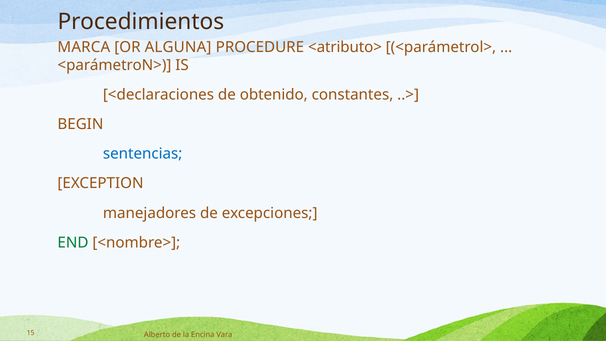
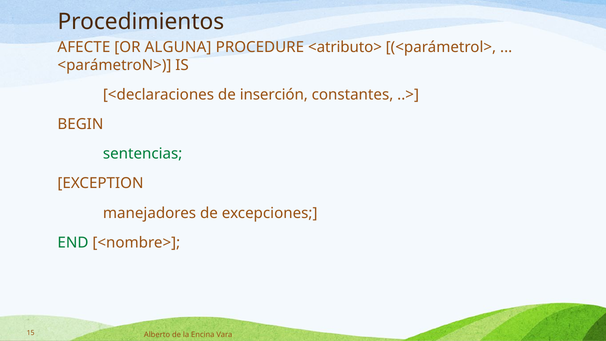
MARCA: MARCA -> AFECTE
obtenido: obtenido -> inserción
sentencias colour: blue -> green
